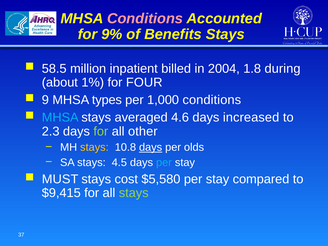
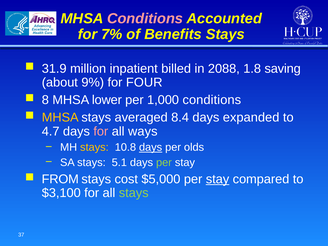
9%: 9% -> 7%
58.5: 58.5 -> 31.9
2004: 2004 -> 2088
during: during -> saving
1%: 1% -> 9%
9: 9 -> 8
types: types -> lower
MHSA at (60, 118) colour: light blue -> yellow
4.6: 4.6 -> 8.4
increased: increased -> expanded
2.3: 2.3 -> 4.7
for at (101, 131) colour: light green -> pink
other: other -> ways
4.5: 4.5 -> 5.1
per at (164, 162) colour: light blue -> light green
MUST: MUST -> FROM
$5,580: $5,580 -> $5,000
stay at (218, 179) underline: none -> present
$9,415: $9,415 -> $3,100
